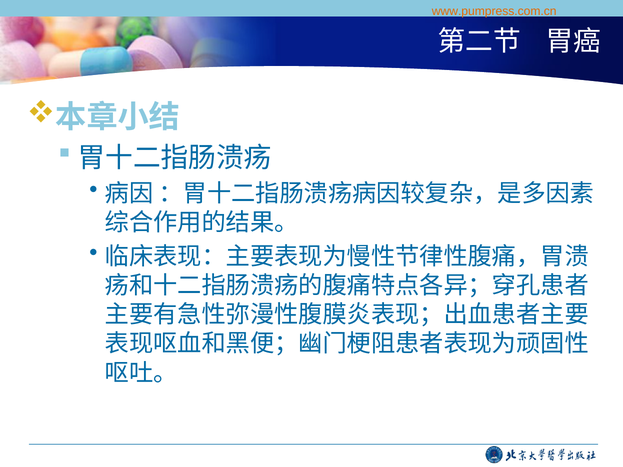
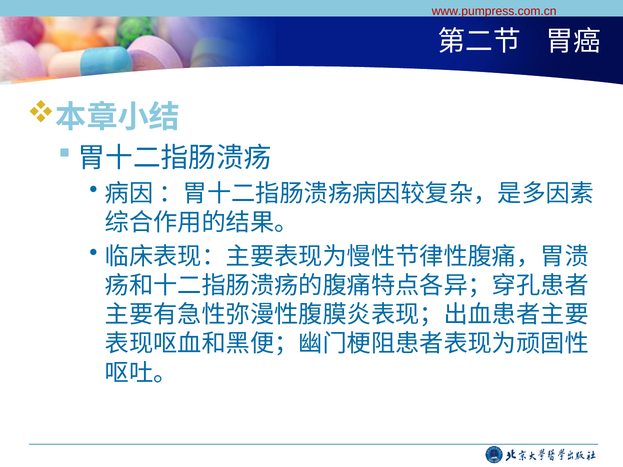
www.pumpress.com.cn colour: orange -> red
